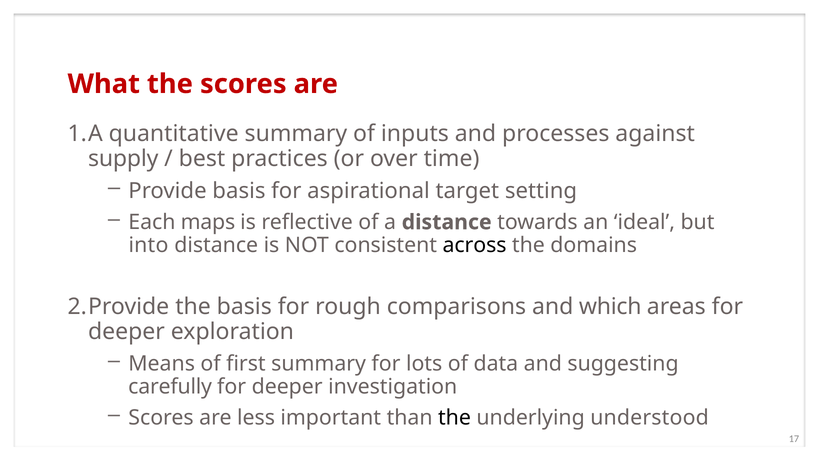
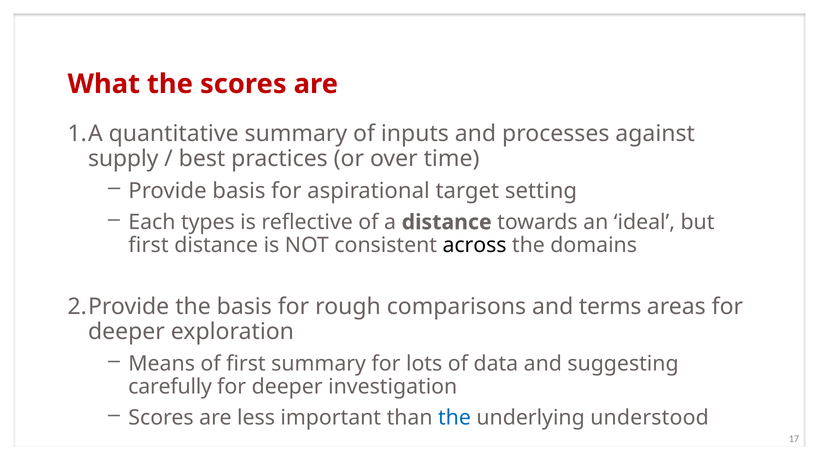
maps: maps -> types
into at (148, 246): into -> first
which: which -> terms
the at (455, 418) colour: black -> blue
